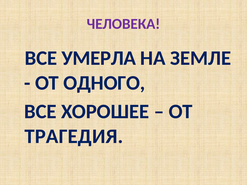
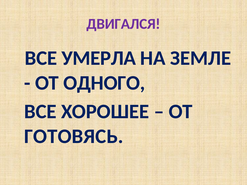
ЧЕЛОВЕКА: ЧЕЛОВЕКА -> ДВИГАЛСЯ
ТРАГЕДИЯ: ТРАГЕДИЯ -> ГОТОВЯСЬ
